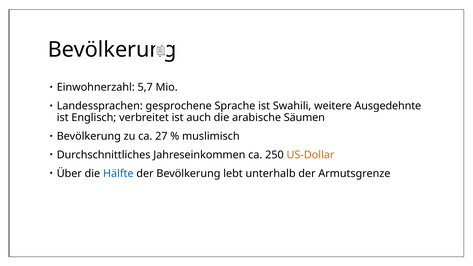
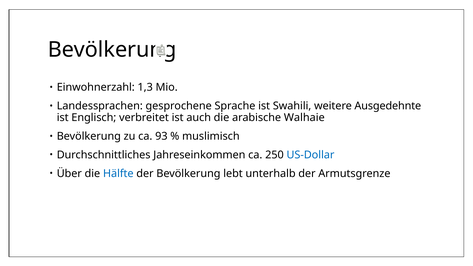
5,7: 5,7 -> 1,3
Säumen: Säumen -> Walhaie
27: 27 -> 93
US-Dollar colour: orange -> blue
